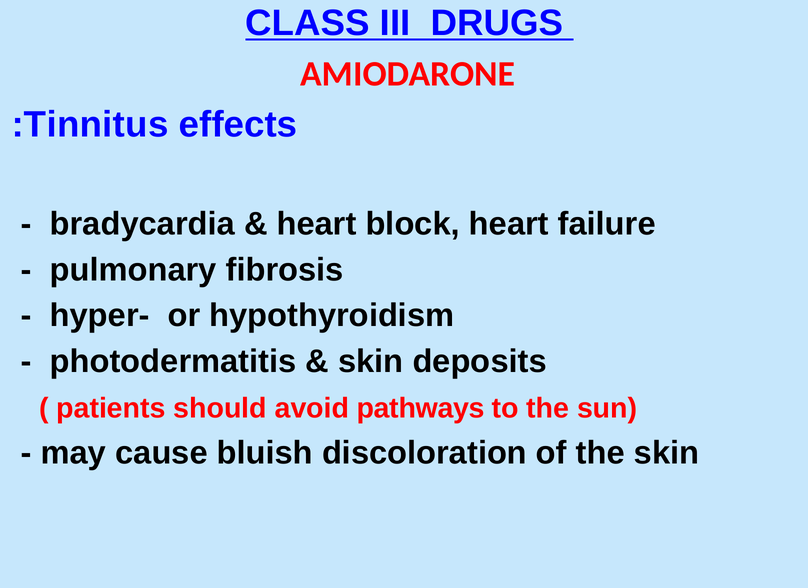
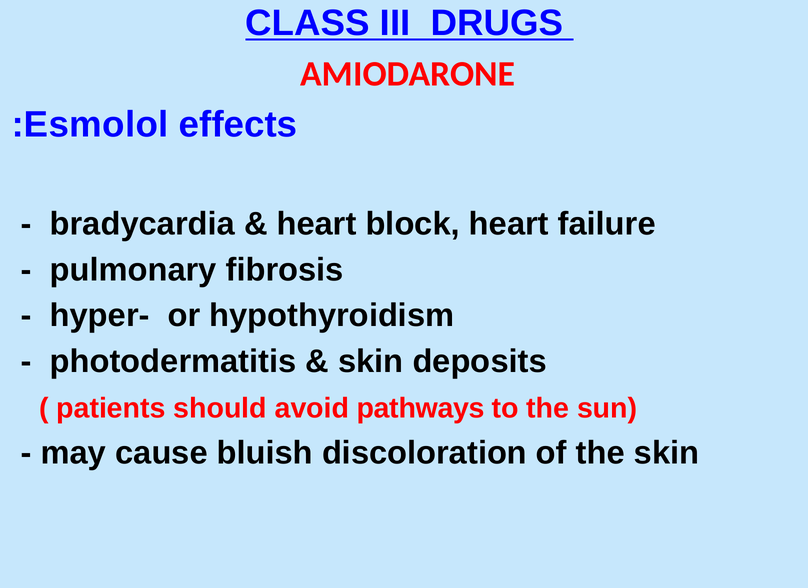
Tinnitus: Tinnitus -> Esmolol
